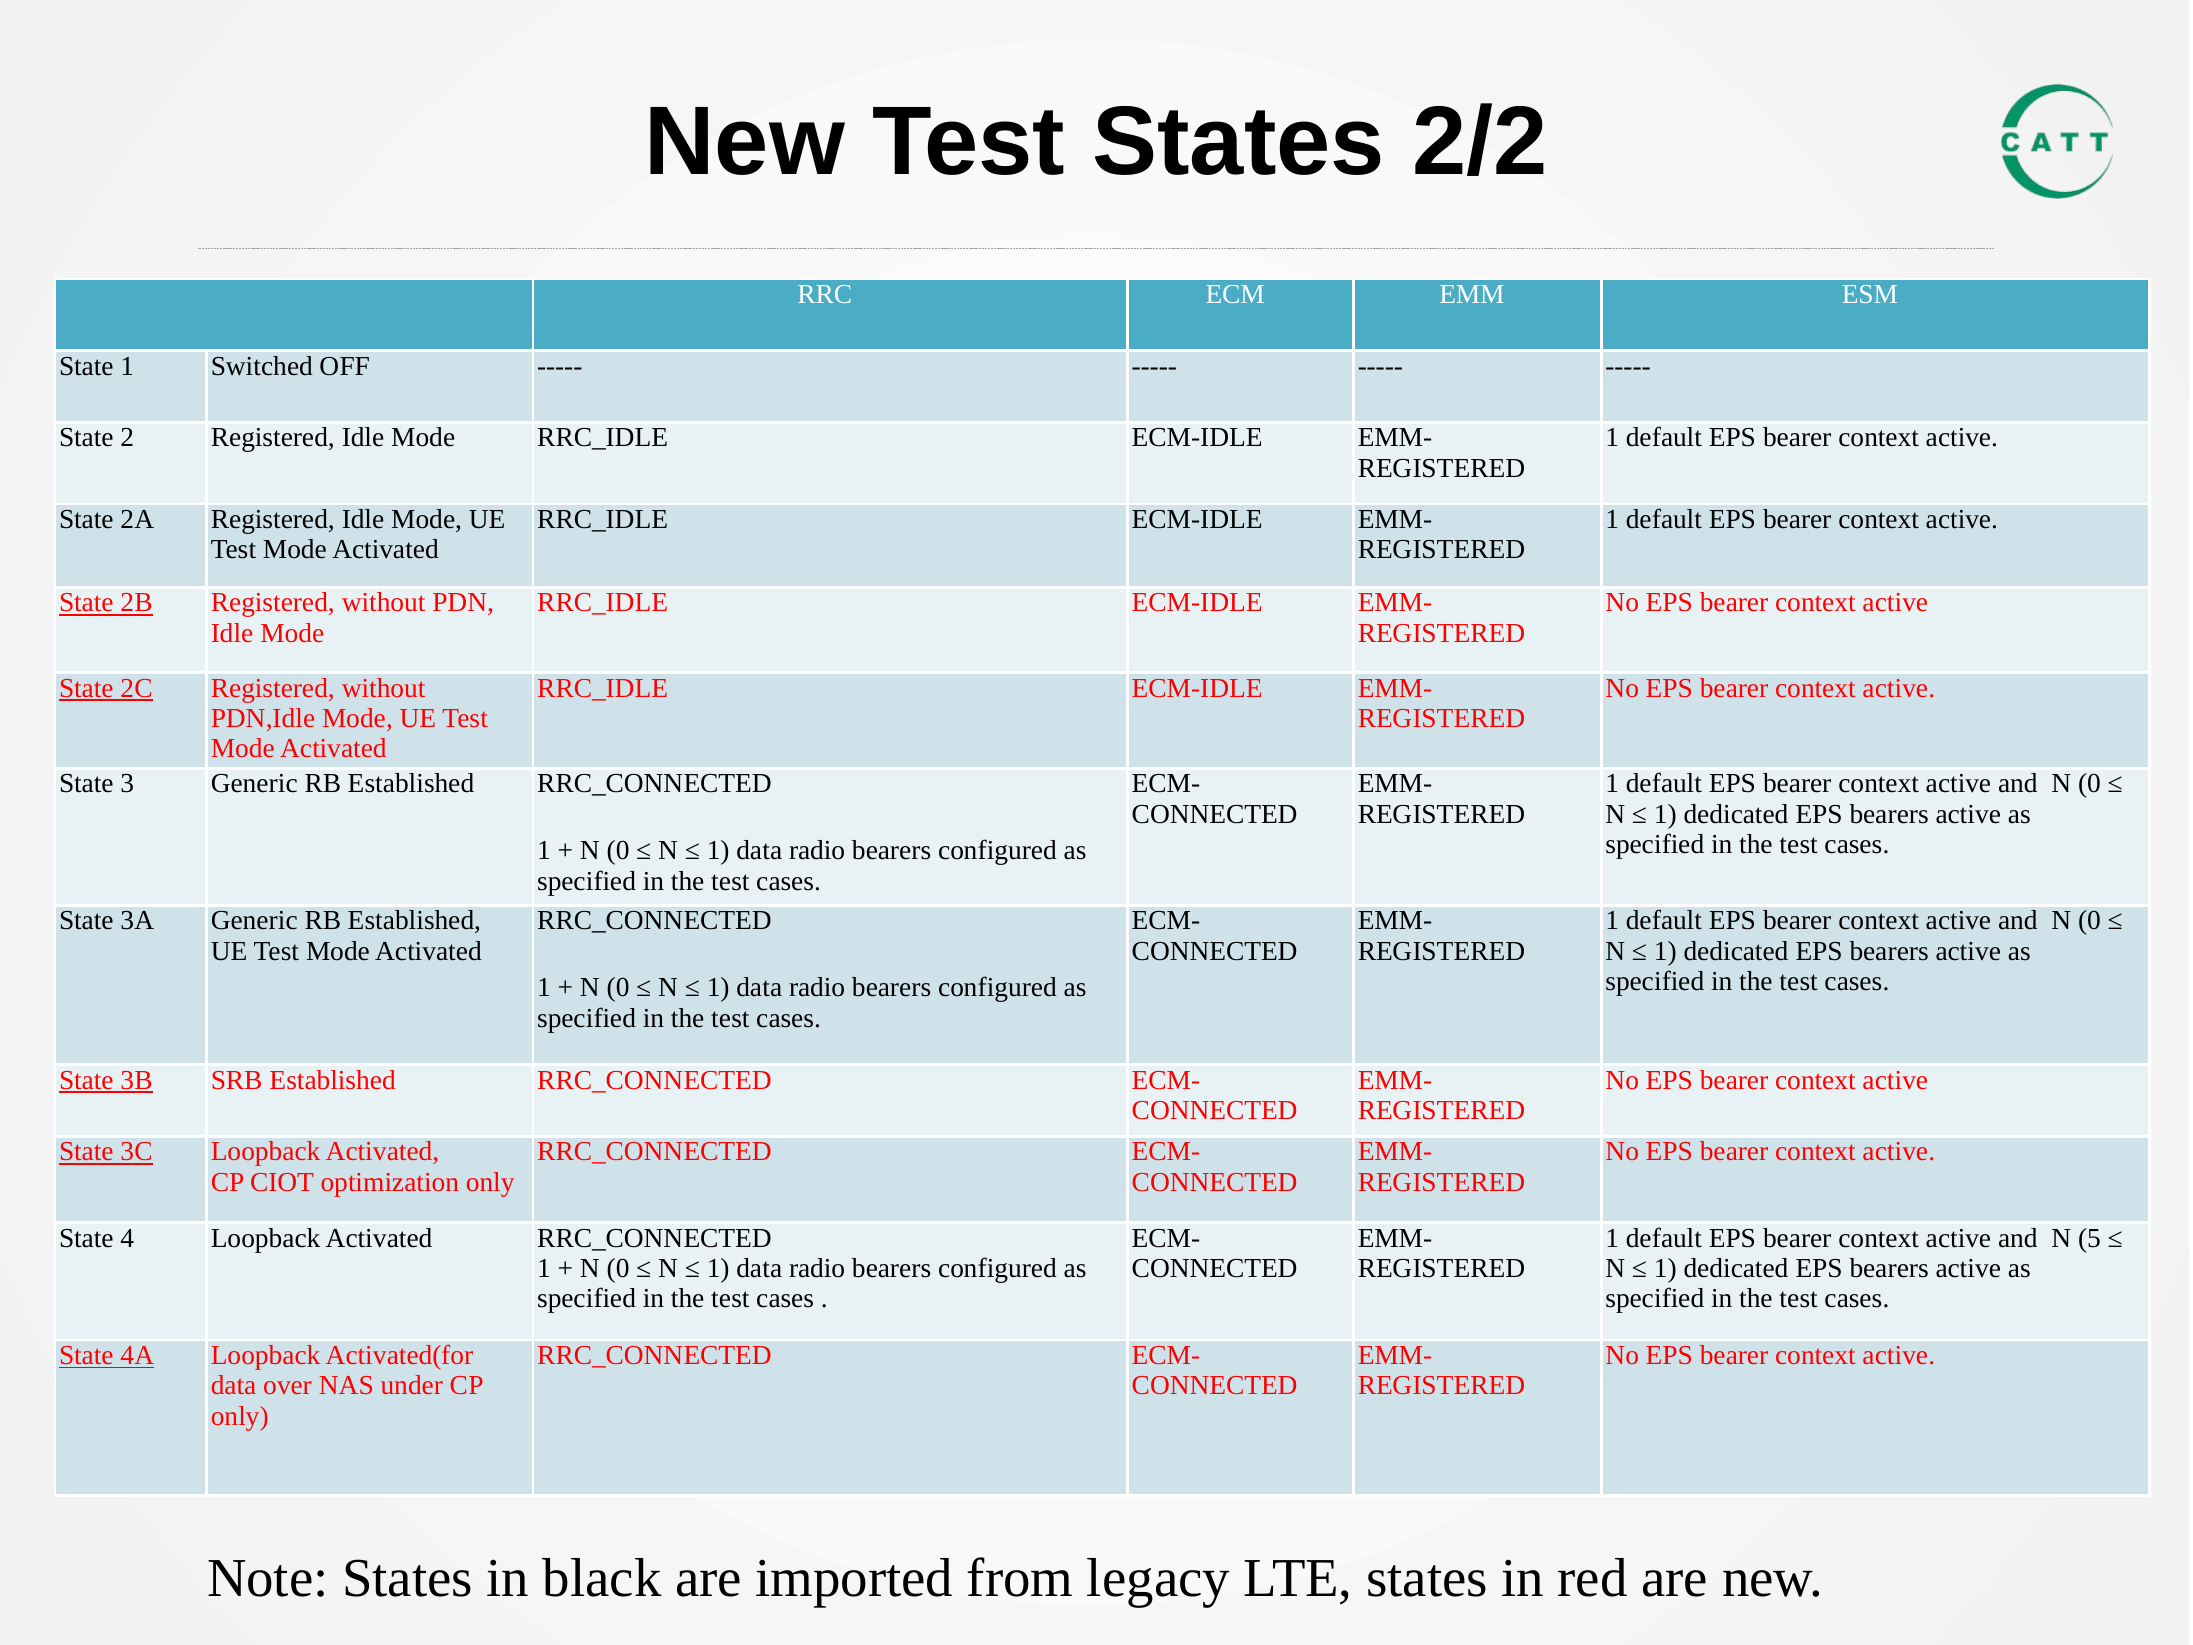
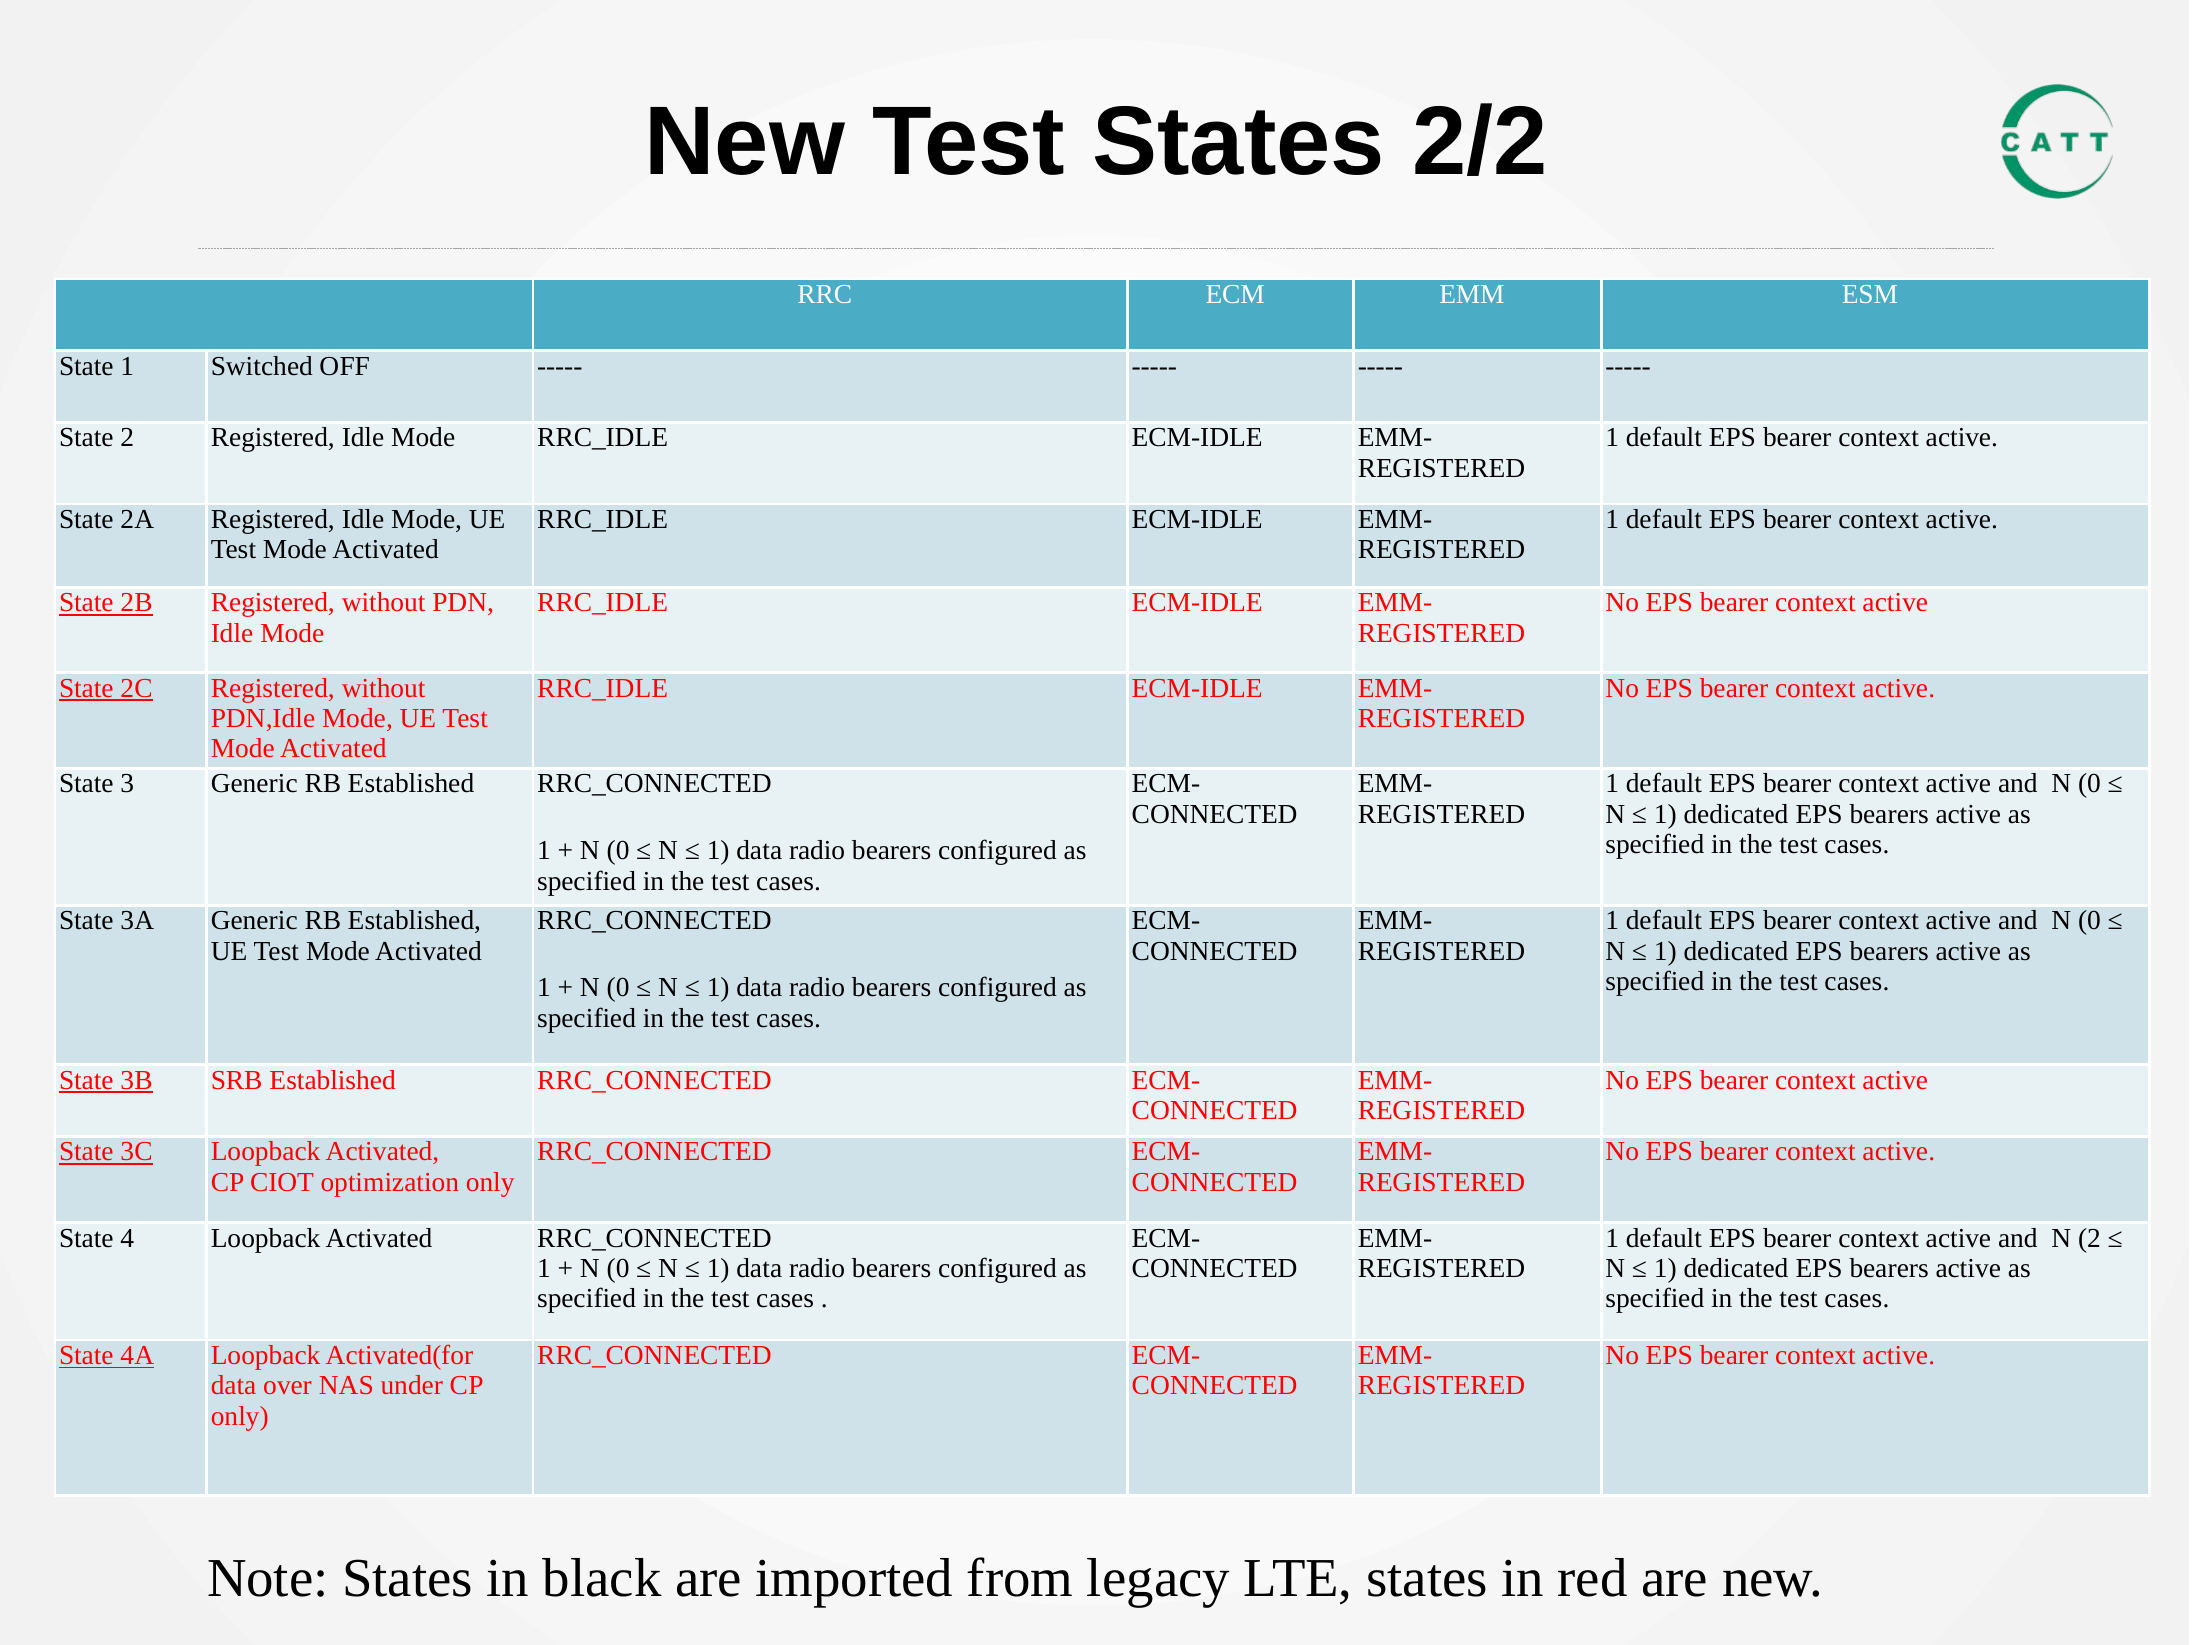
N 5: 5 -> 2
